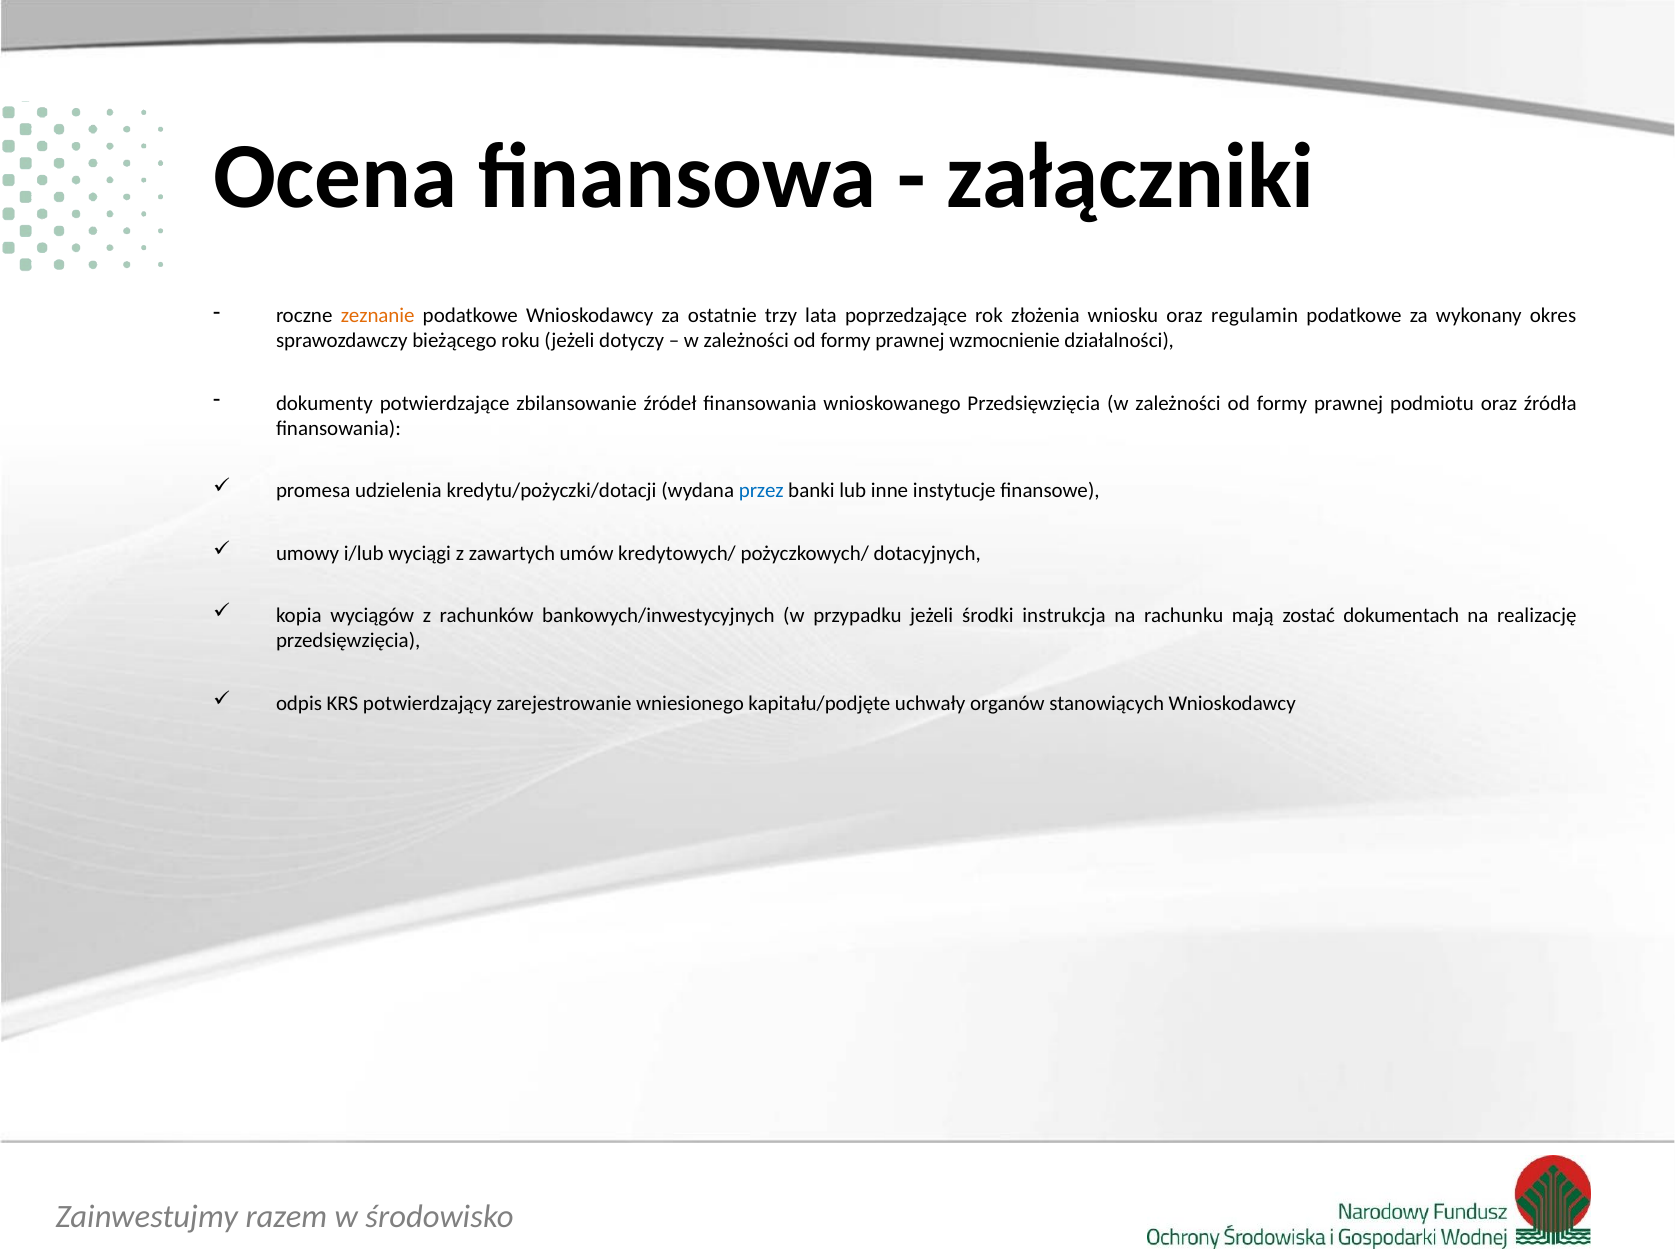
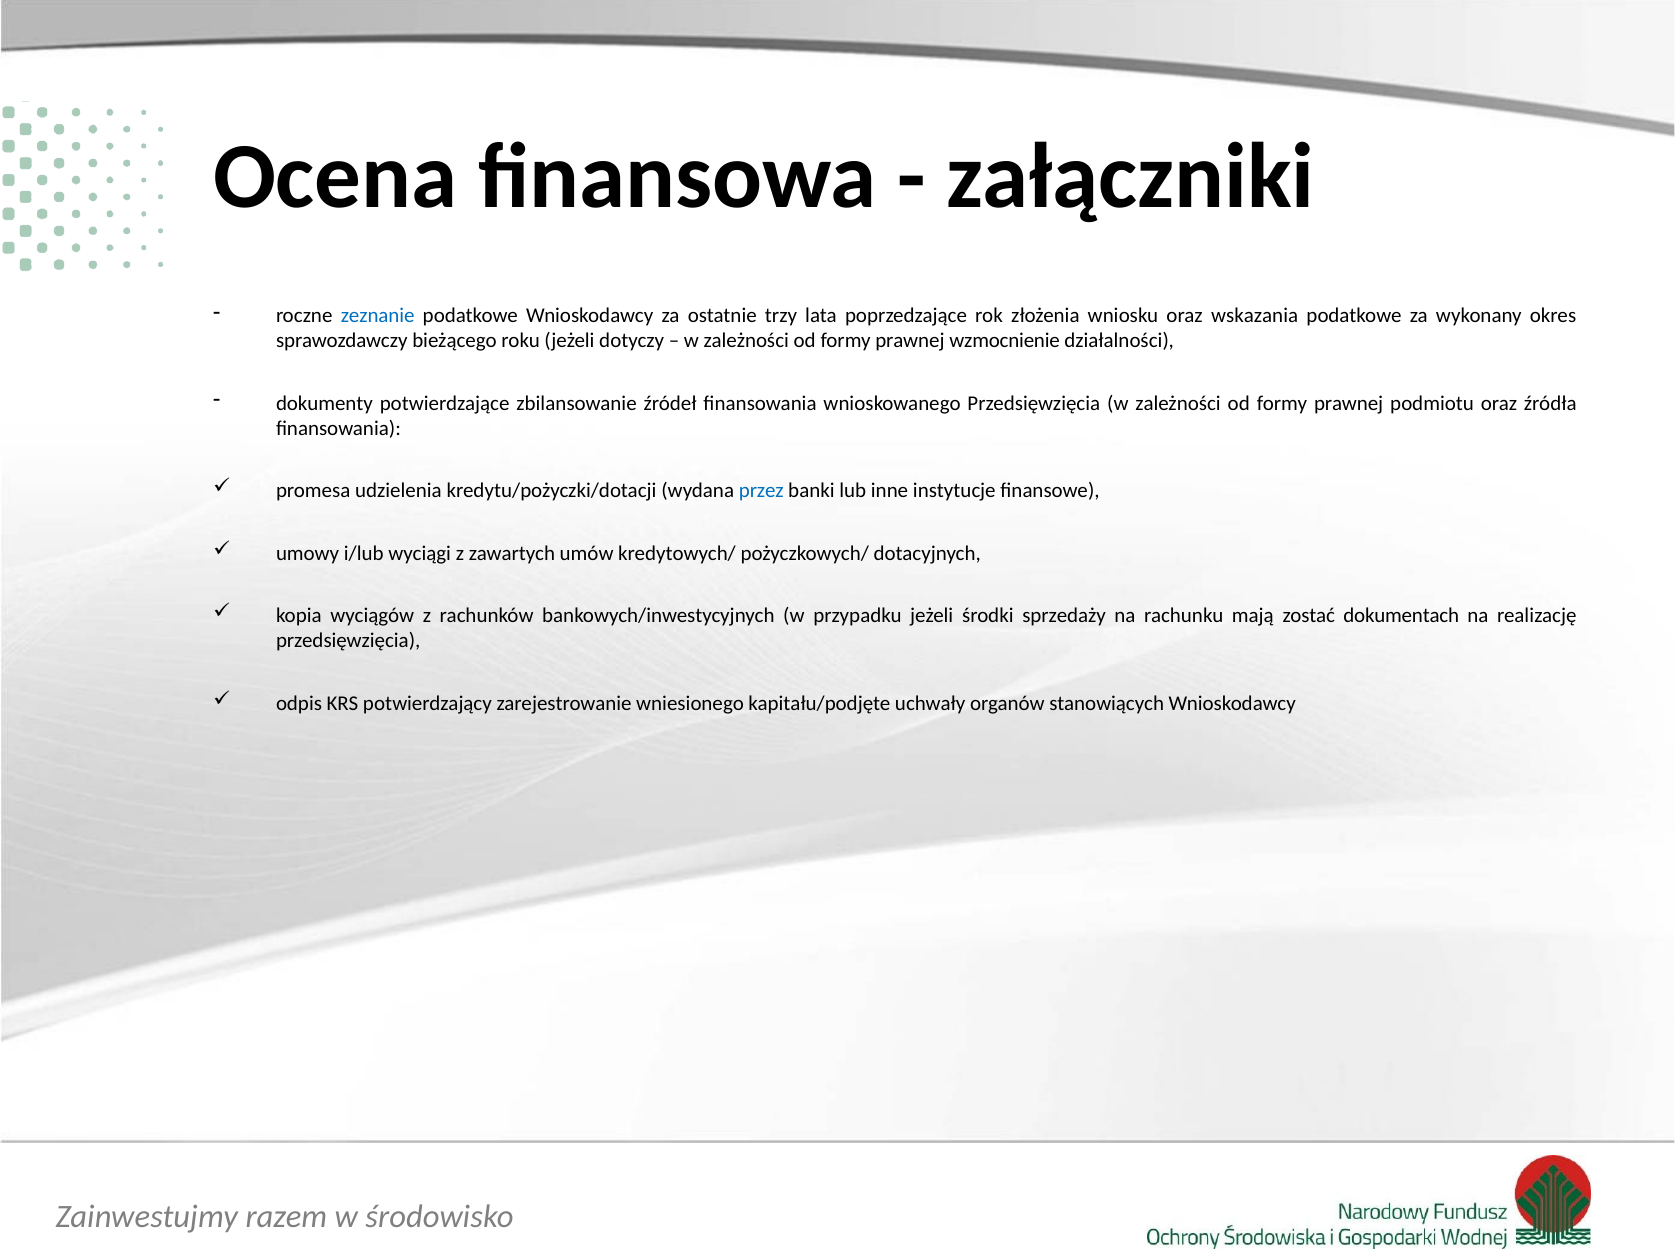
zeznanie colour: orange -> blue
regulamin: regulamin -> wskazania
instrukcja: instrukcja -> sprzedaży
